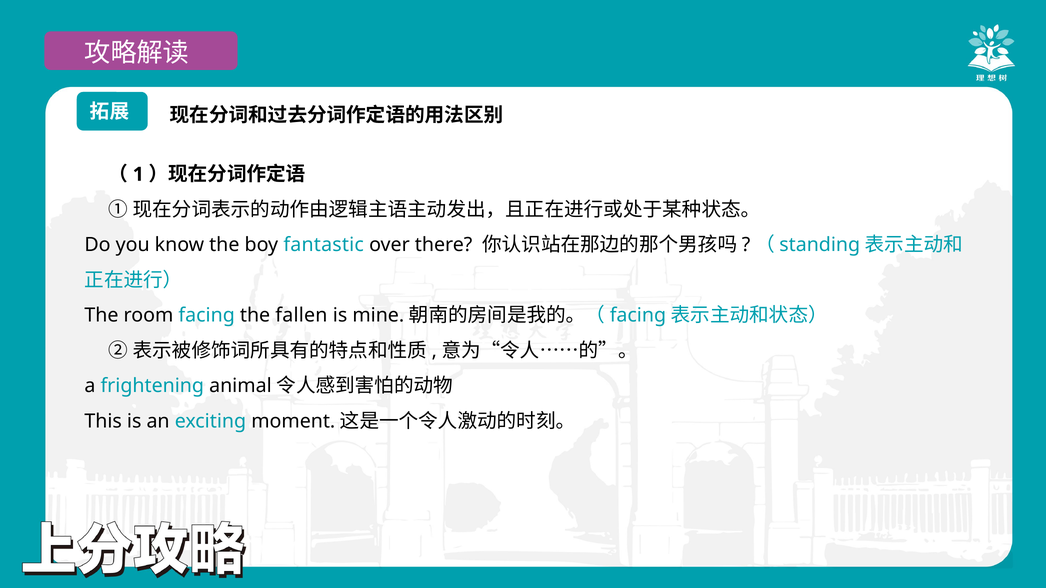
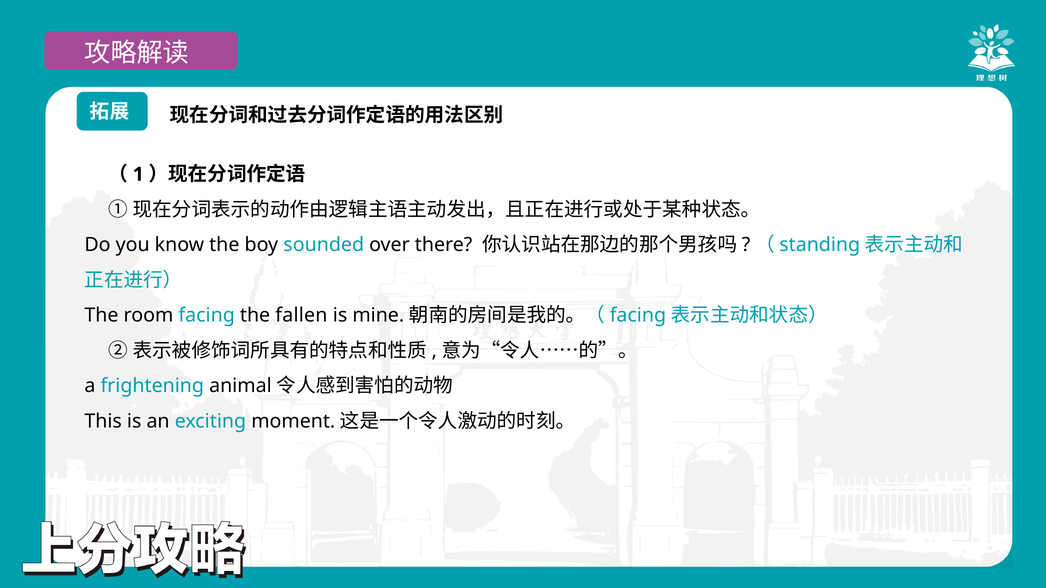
fantastic: fantastic -> sounded
